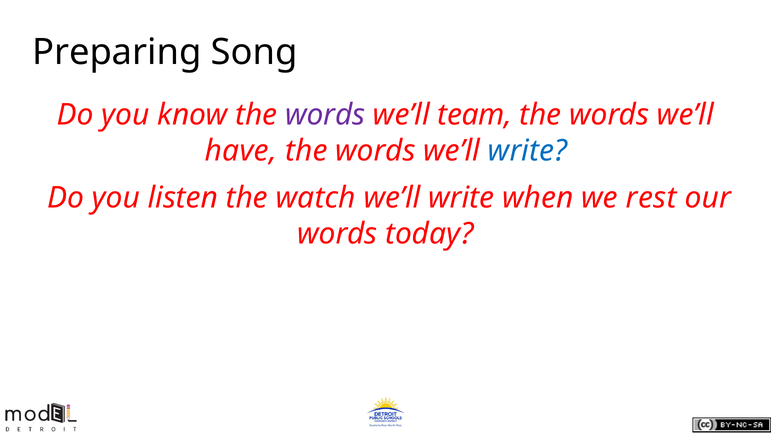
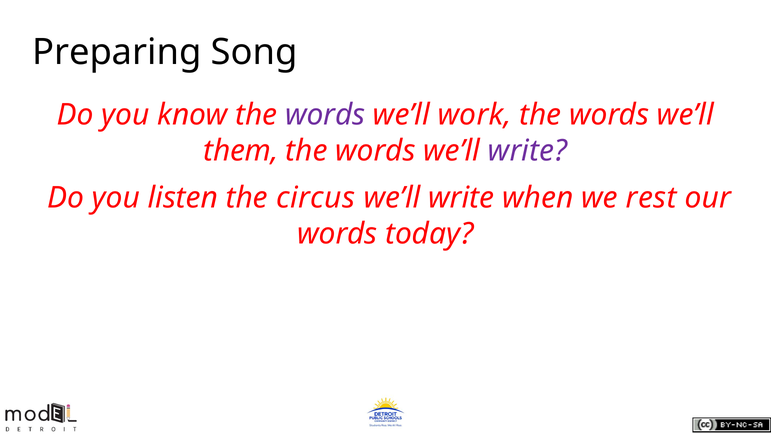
team: team -> work
have: have -> them
write at (527, 151) colour: blue -> purple
watch: watch -> circus
